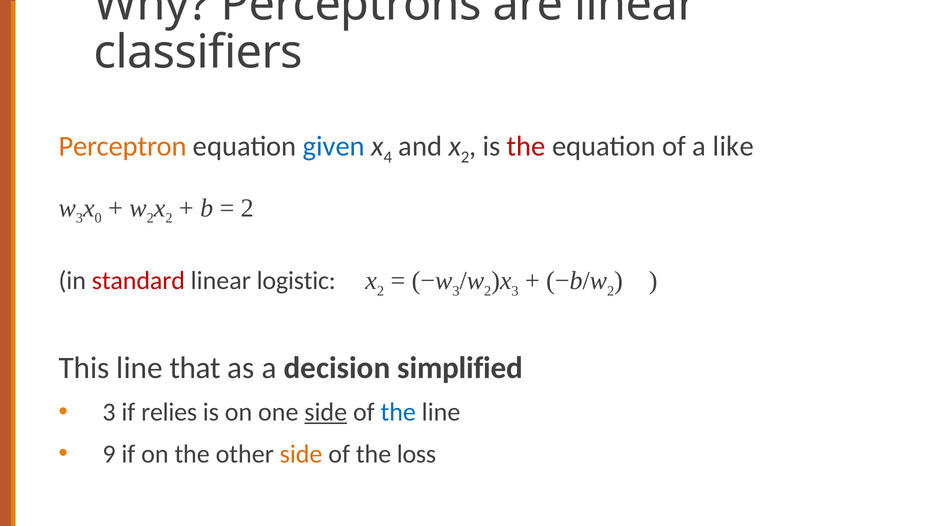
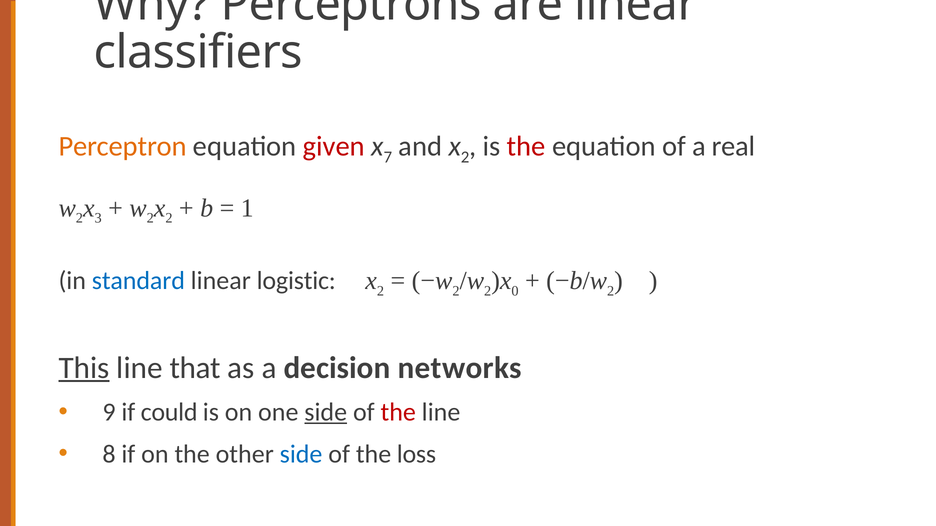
given colour: blue -> red
4: 4 -> 7
like: like -> real
3 at (79, 218): 3 -> 2
0: 0 -> 3
2 at (247, 208): 2 -> 1
standard colour: red -> blue
3 at (456, 291): 3 -> 2
3 at (515, 291): 3 -> 0
This underline: none -> present
simplified: simplified -> networks
3 at (109, 413): 3 -> 9
relies: relies -> could
the at (398, 413) colour: blue -> red
9: 9 -> 8
side at (301, 454) colour: orange -> blue
